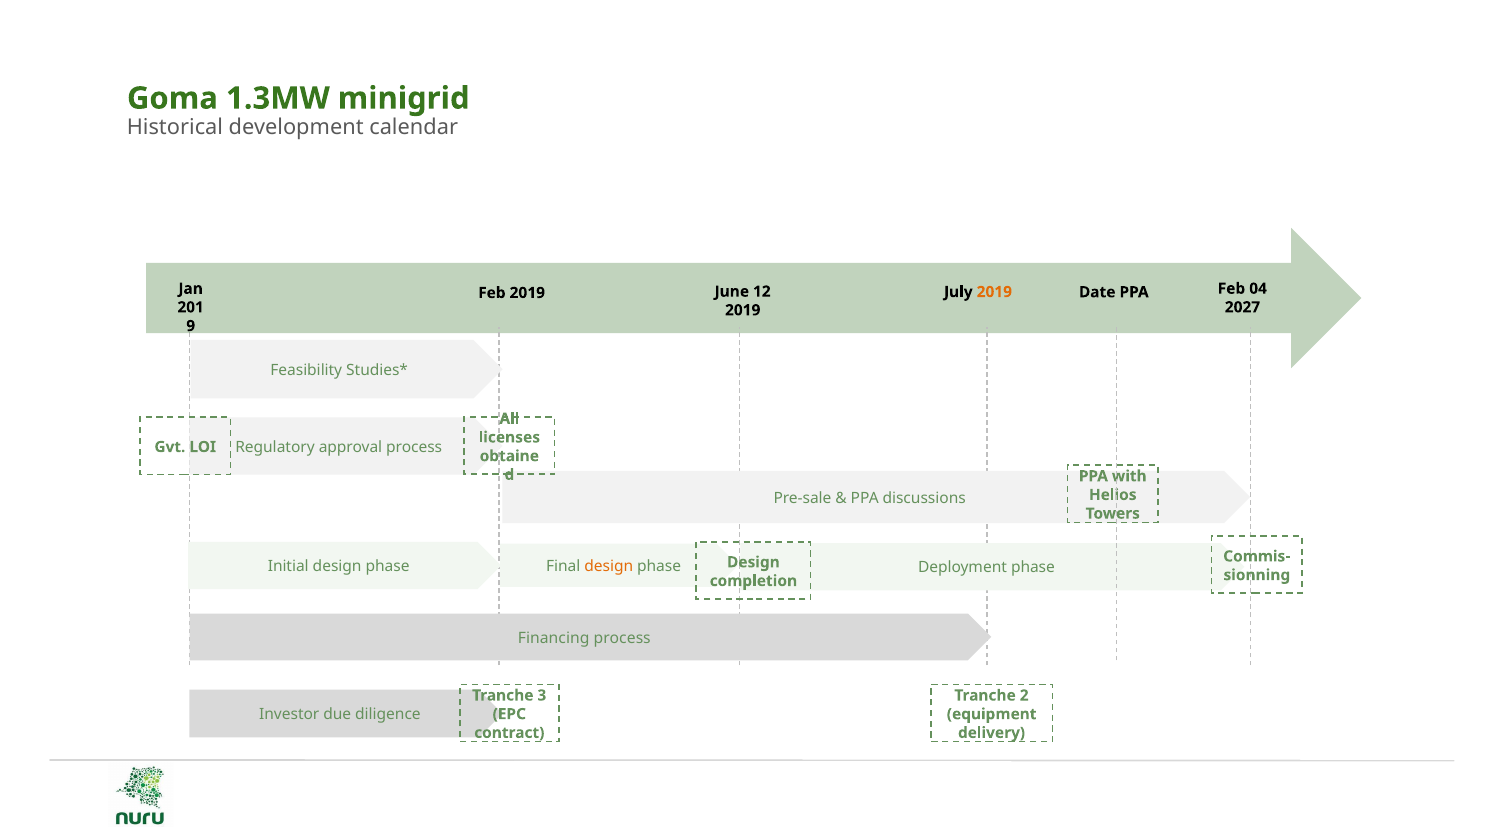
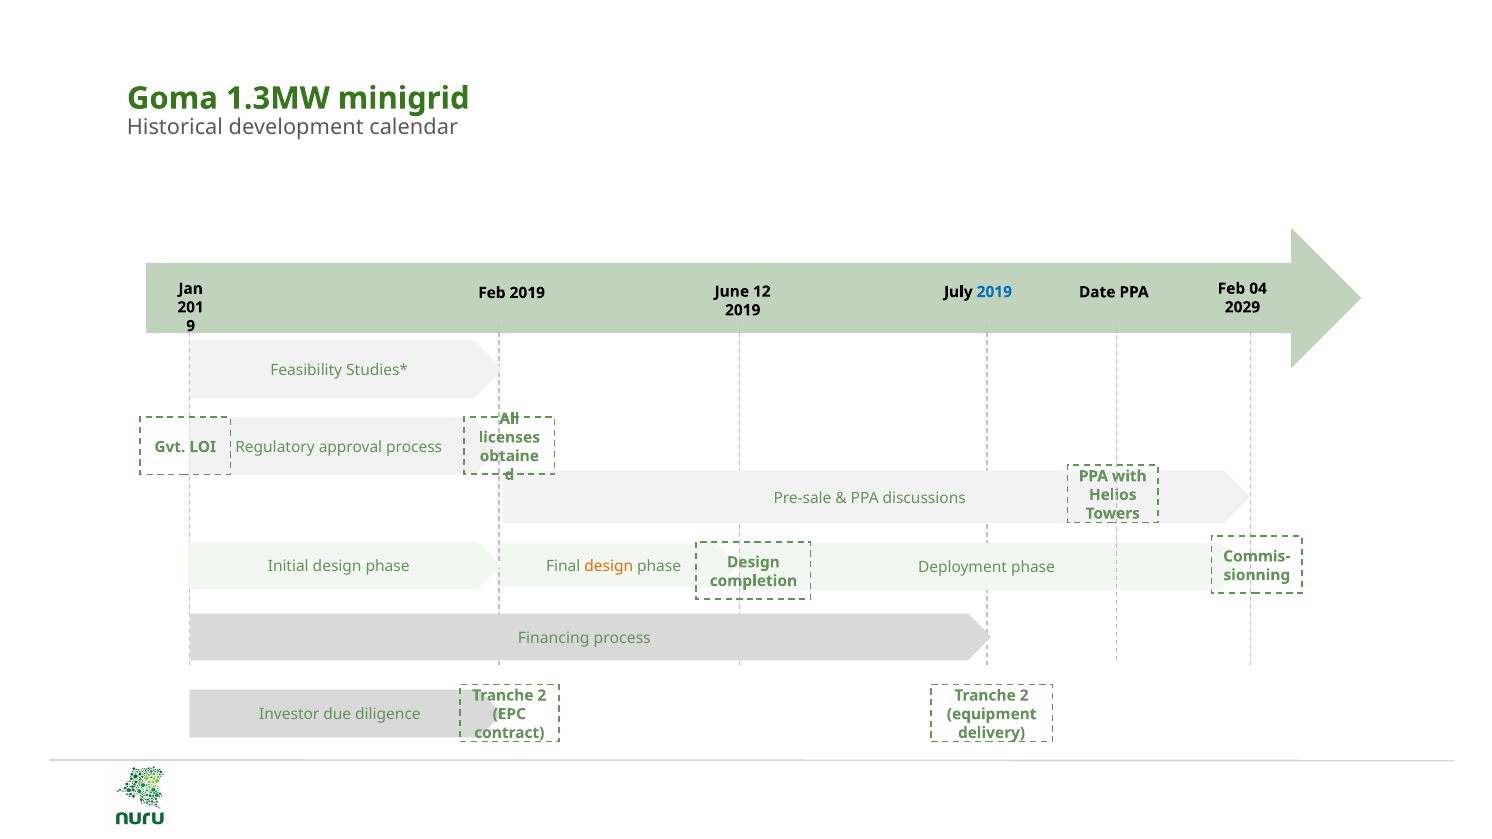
2019 at (994, 292) colour: orange -> blue
2027: 2027 -> 2029
3 at (542, 696): 3 -> 2
